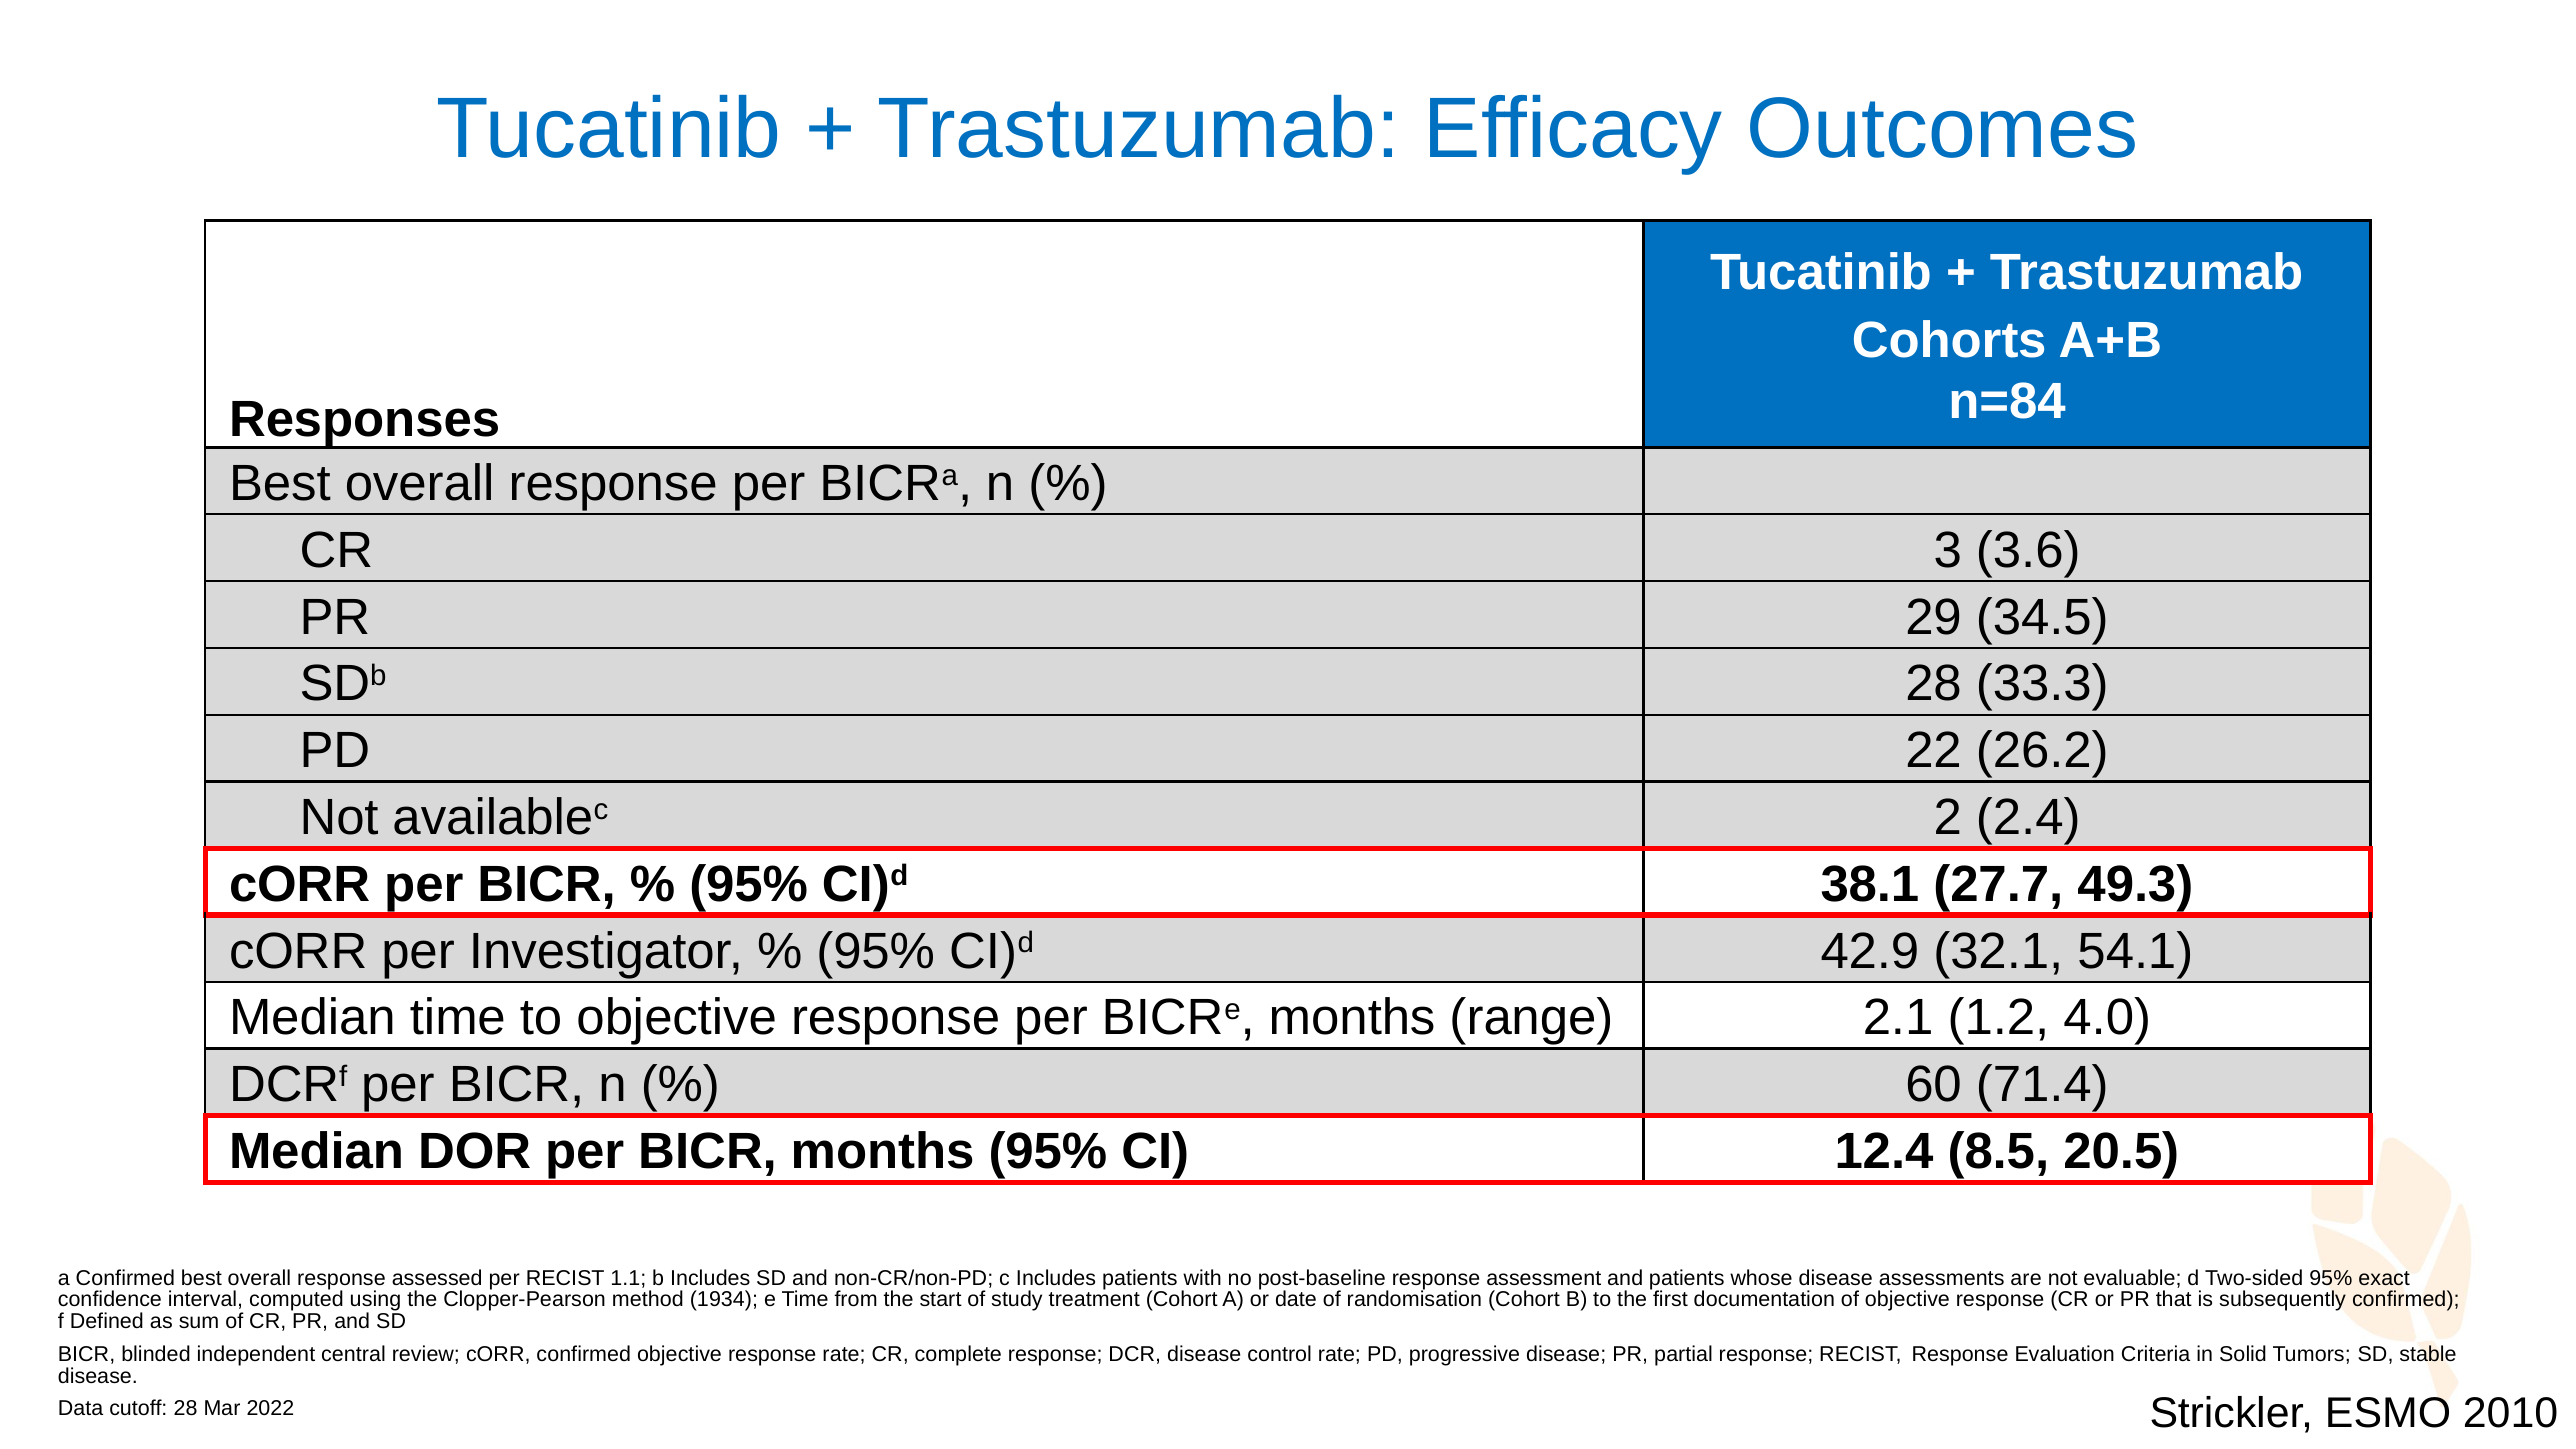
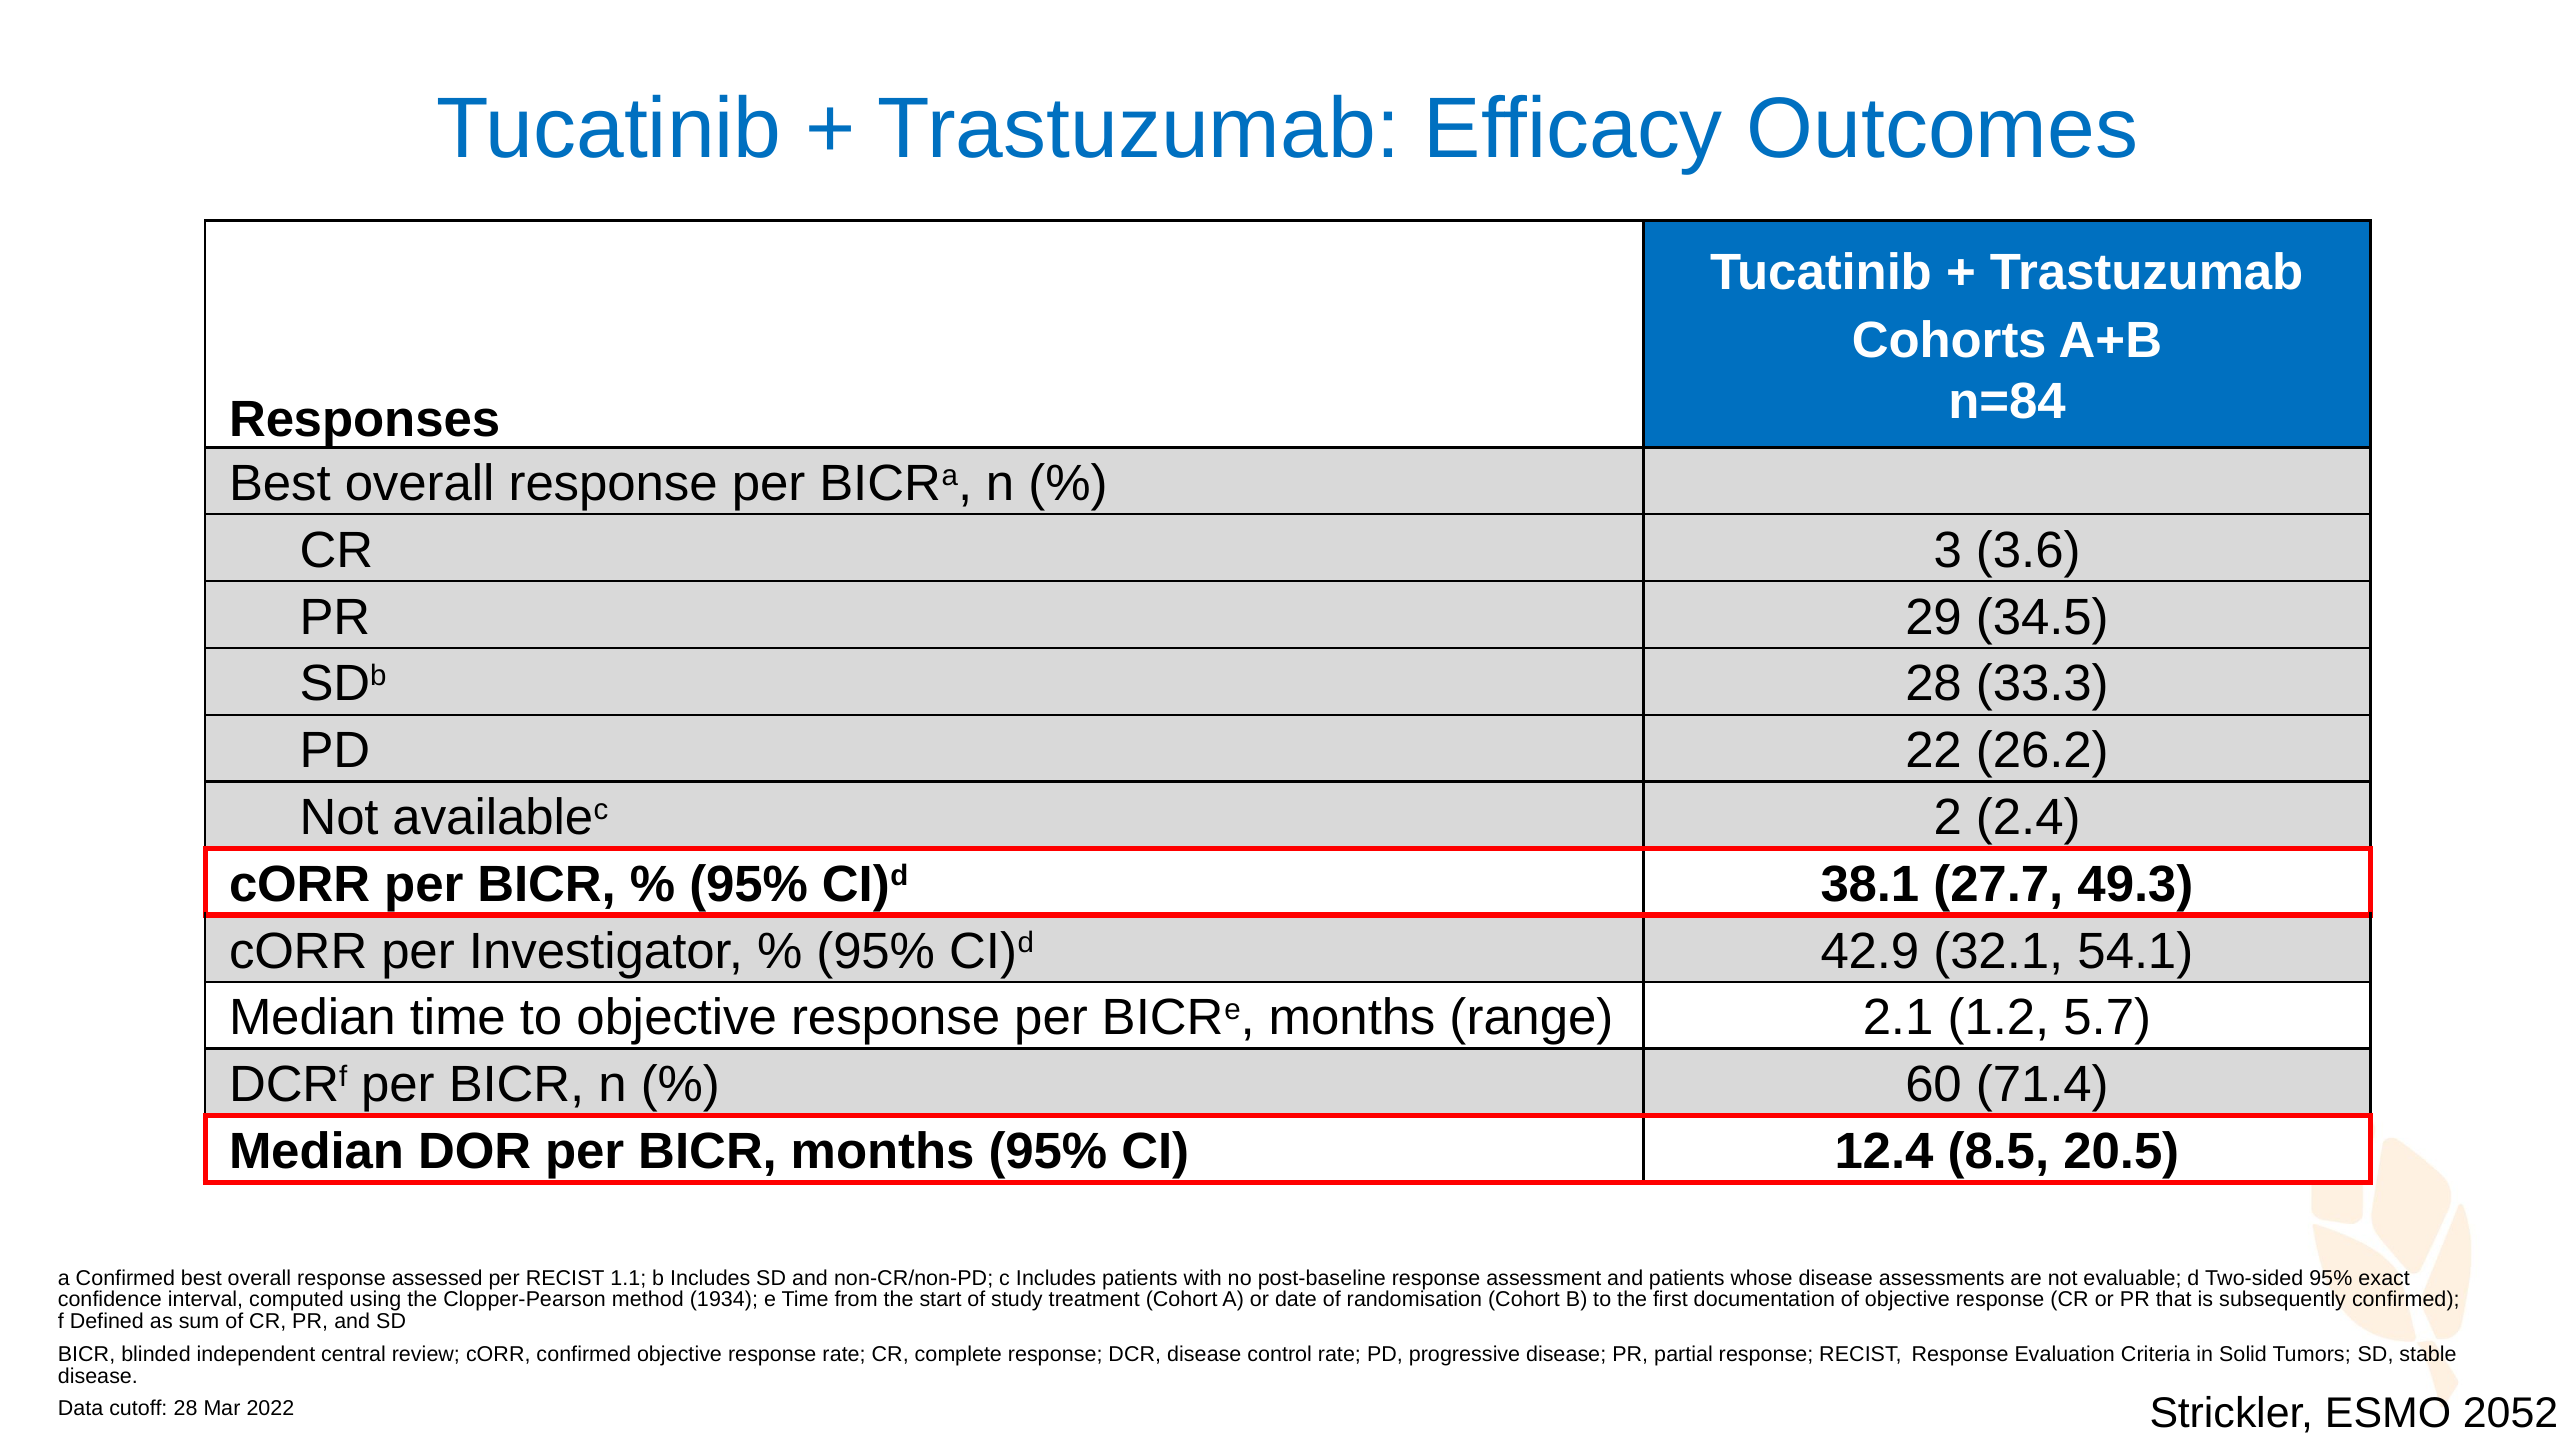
4.0: 4.0 -> 5.7
2010: 2010 -> 2052
